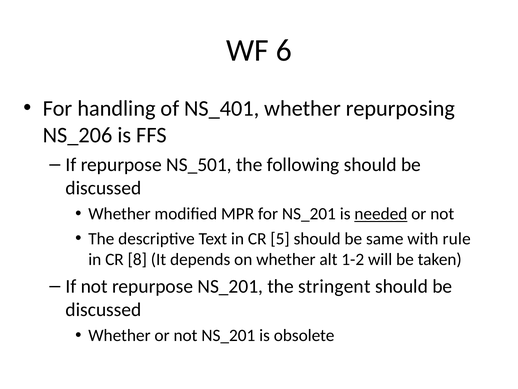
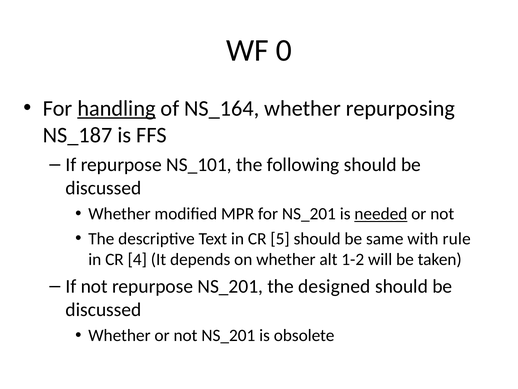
6: 6 -> 0
handling underline: none -> present
NS_401: NS_401 -> NS_164
NS_206: NS_206 -> NS_187
NS_501: NS_501 -> NS_101
8: 8 -> 4
stringent: stringent -> designed
